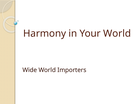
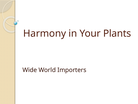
Your World: World -> Plants
